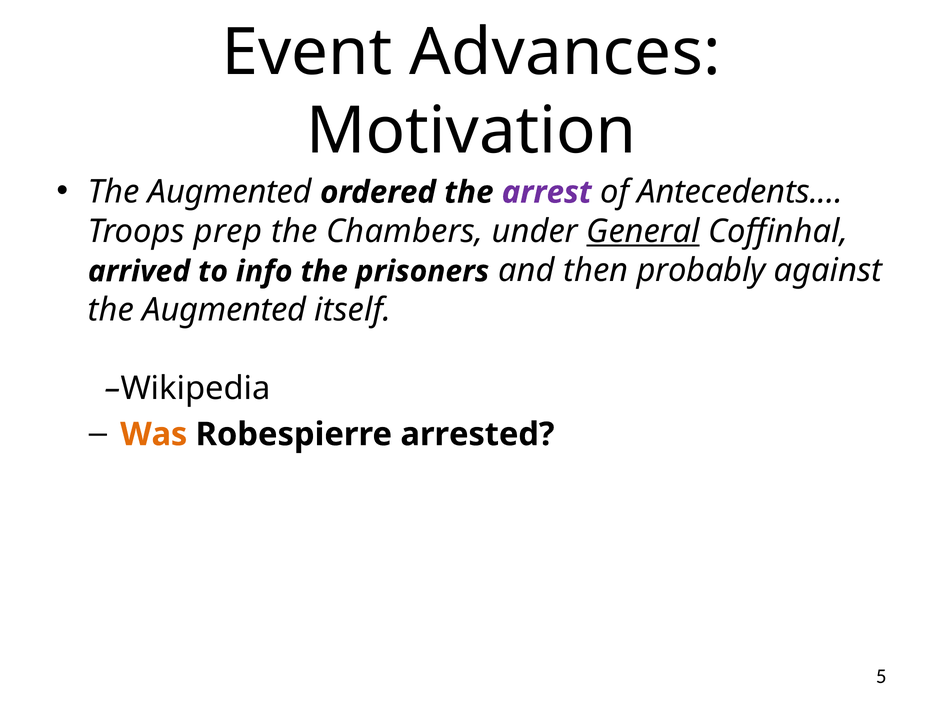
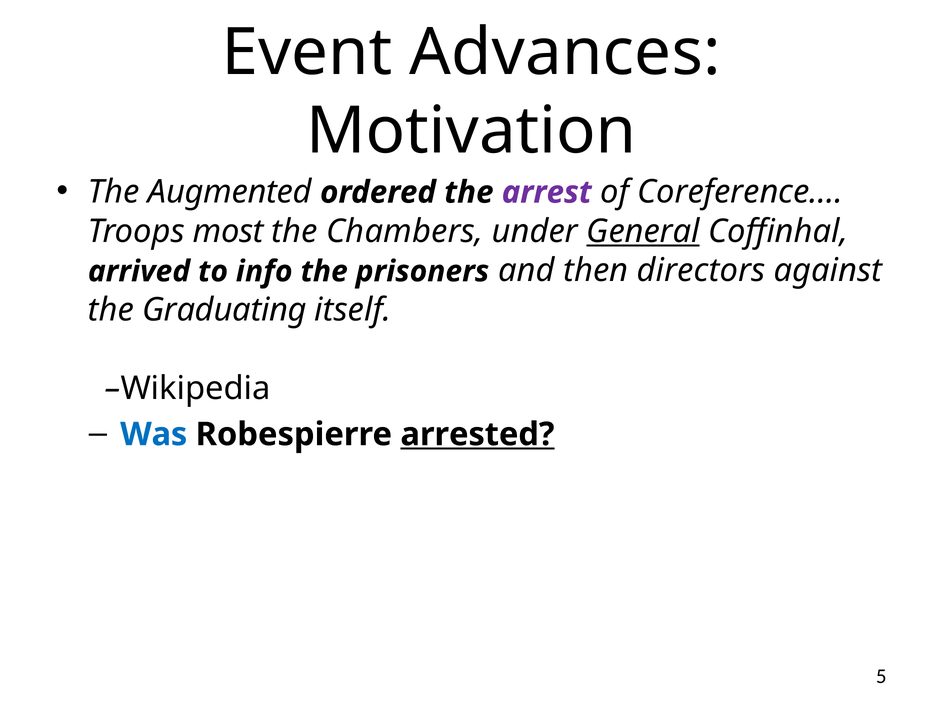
Antecedents.…: Antecedents.… -> Coreference.…
prep: prep -> most
probably: probably -> directors
Augmented at (224, 310): Augmented -> Graduating
Was colour: orange -> blue
arrested underline: none -> present
